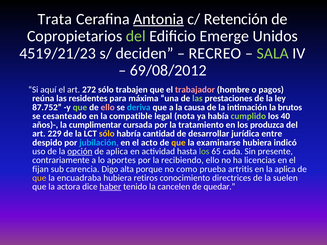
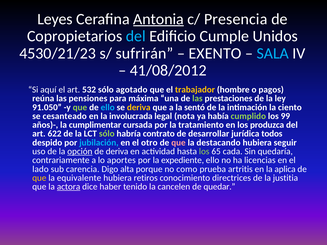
Trata: Trata -> Leyes
Retención: Retención -> Presencia
del at (136, 36) colour: light green -> light blue
Emerge: Emerge -> Cumple
4519/21/23: 4519/21/23 -> 4530/21/23
deciden: deciden -> sufrirán
RECREO: RECREO -> EXENTO
SALA colour: light green -> light blue
69/08/2012: 69/08/2012 -> 41/08/2012
272: 272 -> 532
trabajen: trabajen -> agotado
trabajador colour: pink -> yellow
residentes: residentes -> pensiones
87.752: 87.752 -> 91.050
ello at (108, 107) colour: pink -> light blue
deriva at (139, 107) colour: light blue -> yellow
causa: causa -> sentó
brutos: brutos -> ciento
compatible: compatible -> involucrada
40: 40 -> 99
229: 229 -> 622
sólo at (107, 134) colour: yellow -> light green
cantidad: cantidad -> contrato
entre: entre -> todos
acto: acto -> otro
que at (178, 143) colour: yellow -> pink
examinarse: examinarse -> destacando
indicó: indicó -> seguir
de aplica: aplica -> deriva
presente: presente -> quedaría
recibiendo: recibiendo -> expediente
fijan: fijan -> lado
encuadraba: encuadraba -> equivalente
suelen: suelen -> justitia
actora underline: none -> present
haber underline: present -> none
